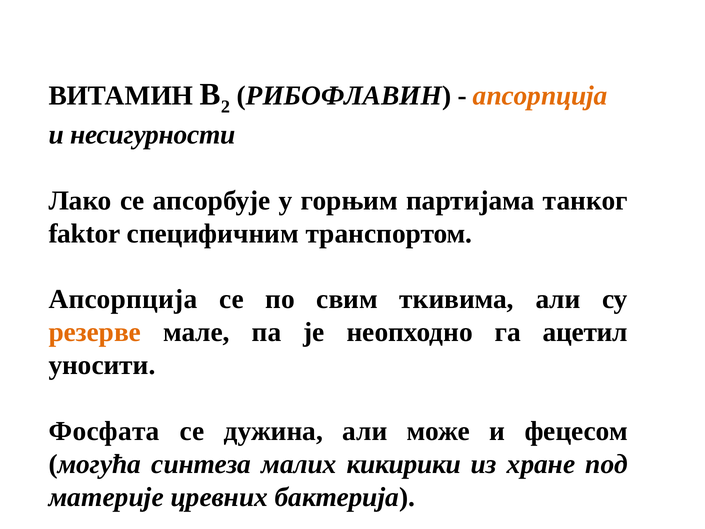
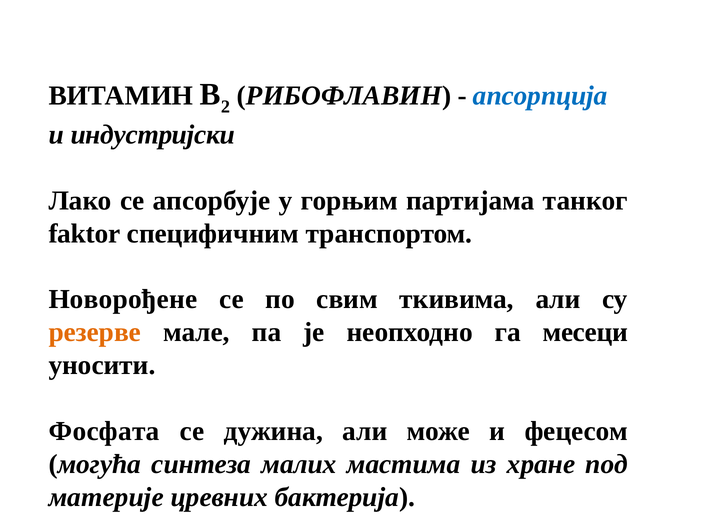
апсорпција at (540, 96) colour: orange -> blue
несигурности: несигурности -> индустријски
Апсорпција at (123, 299): Апсорпција -> Новорођене
ацетил: ацетил -> месеци
кикирики: кикирики -> мастима
